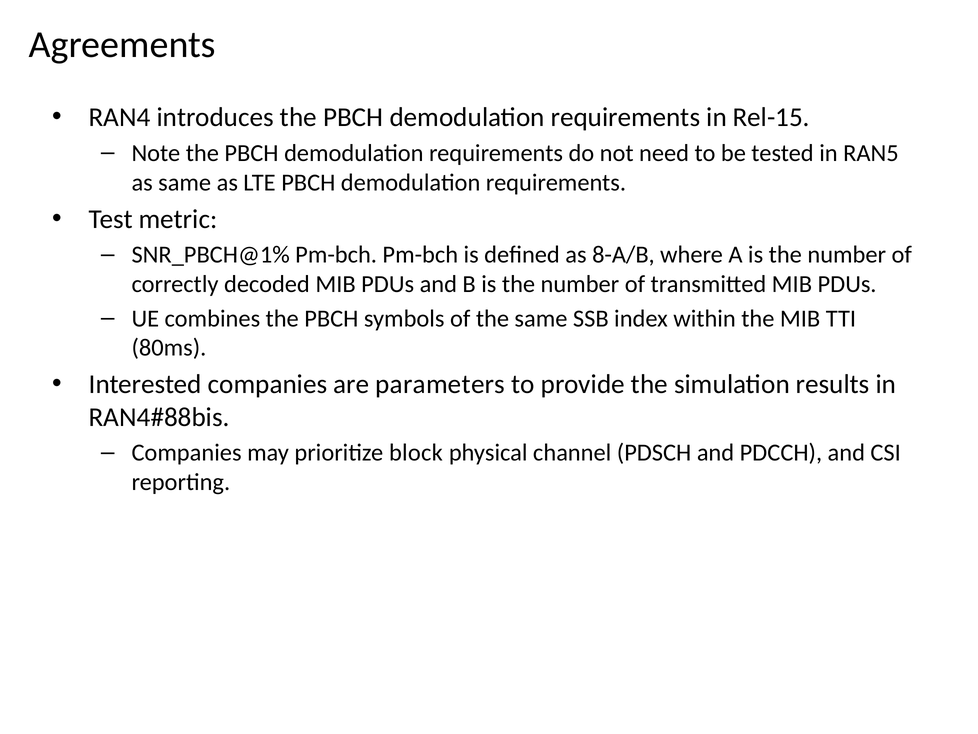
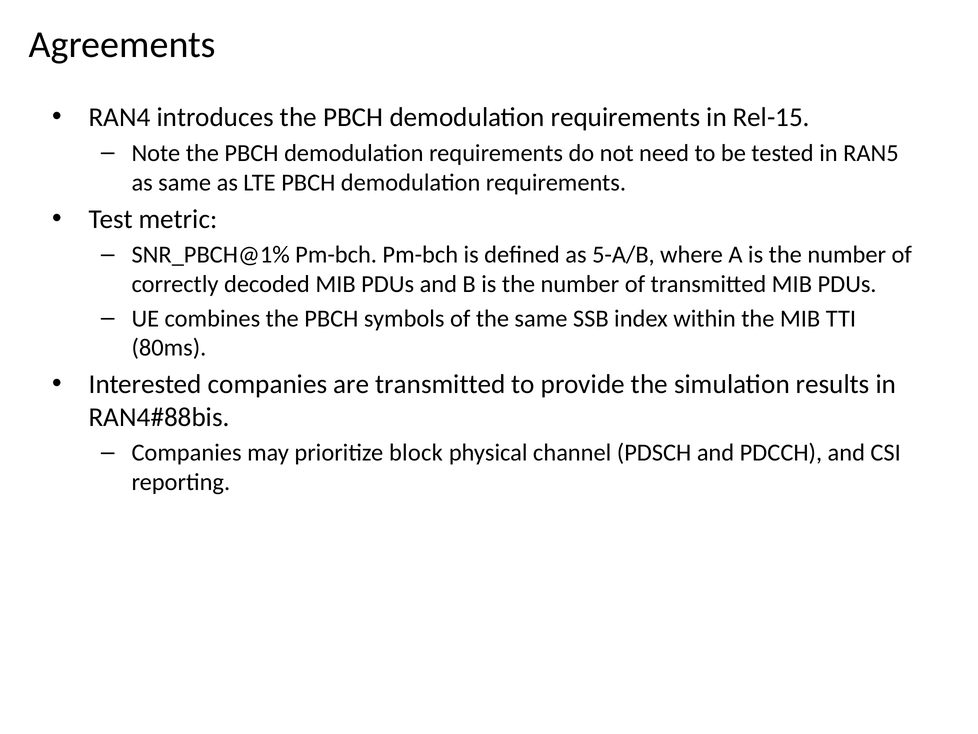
8-A/B: 8-A/B -> 5-A/B
are parameters: parameters -> transmitted
